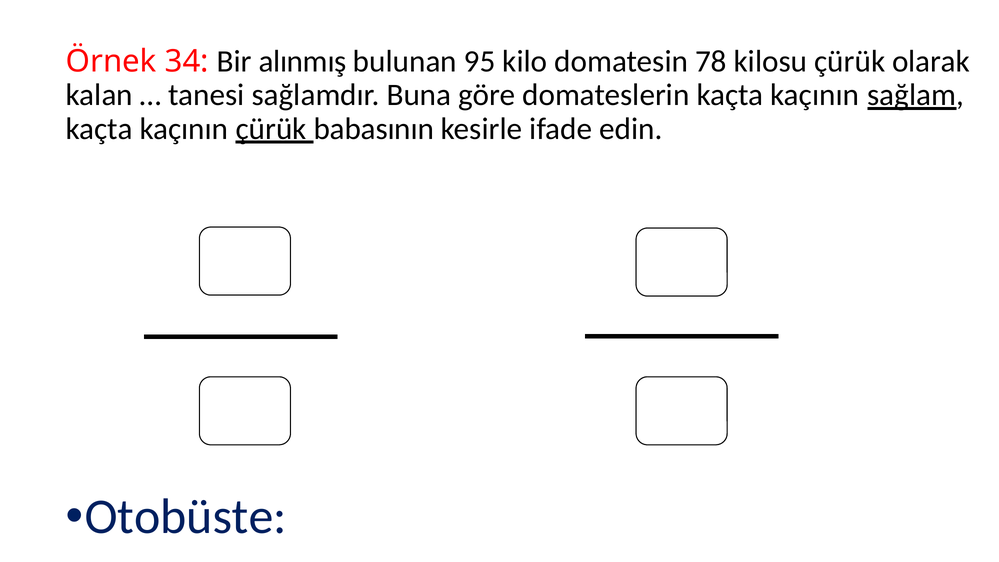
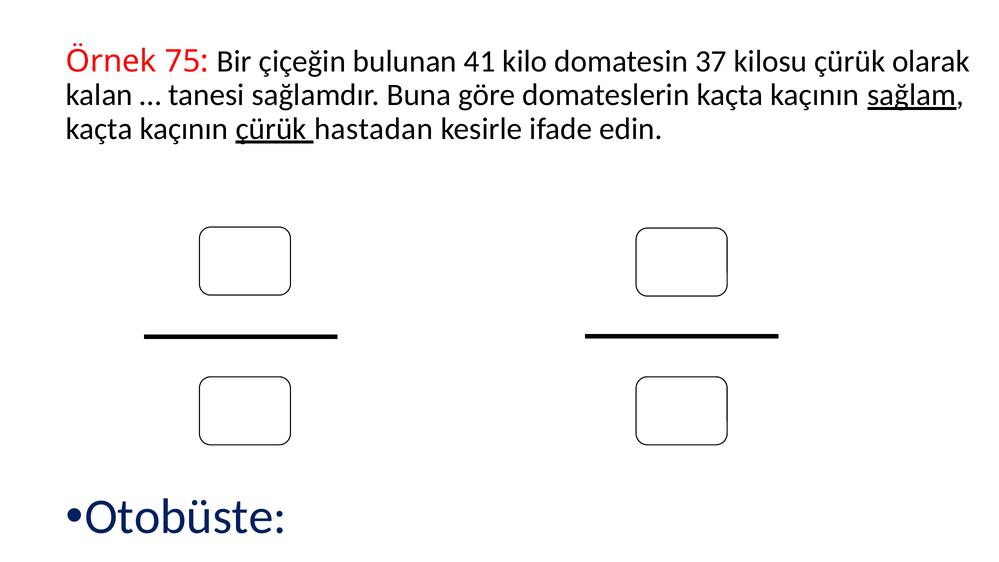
34: 34 -> 75
alınmış: alınmış -> çiçeğin
95: 95 -> 41
78: 78 -> 37
babasının: babasının -> hastadan
